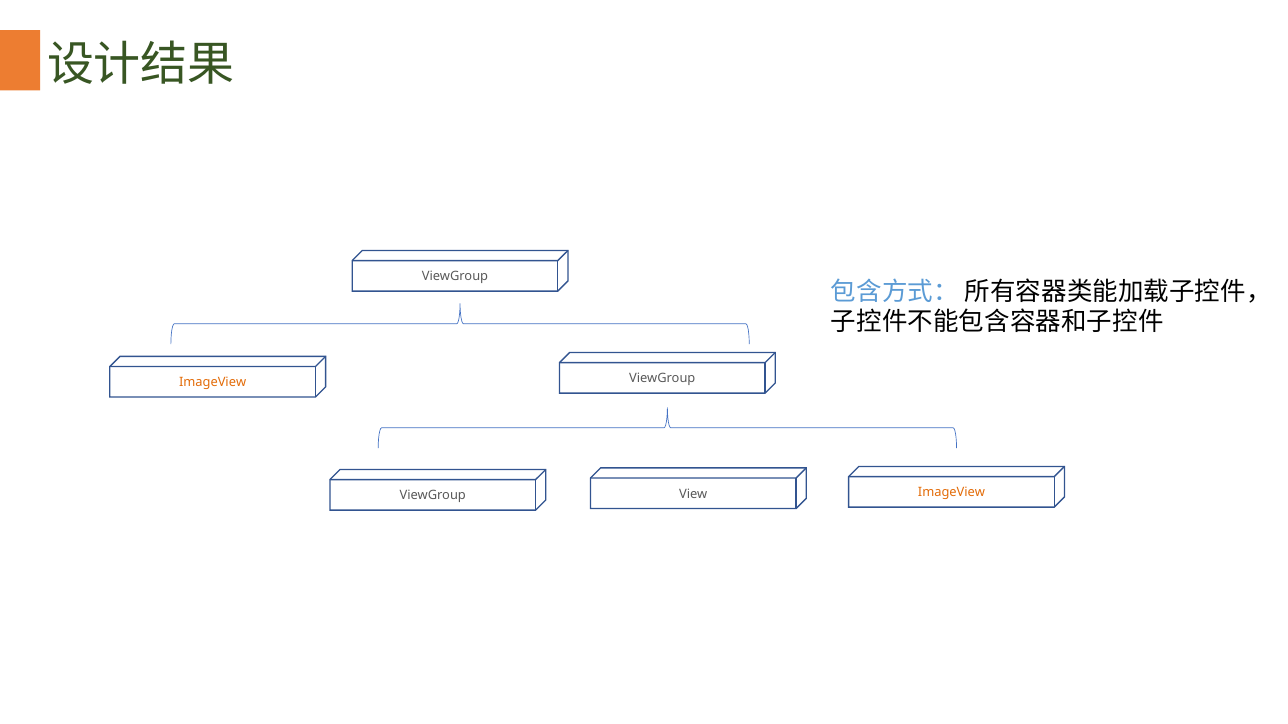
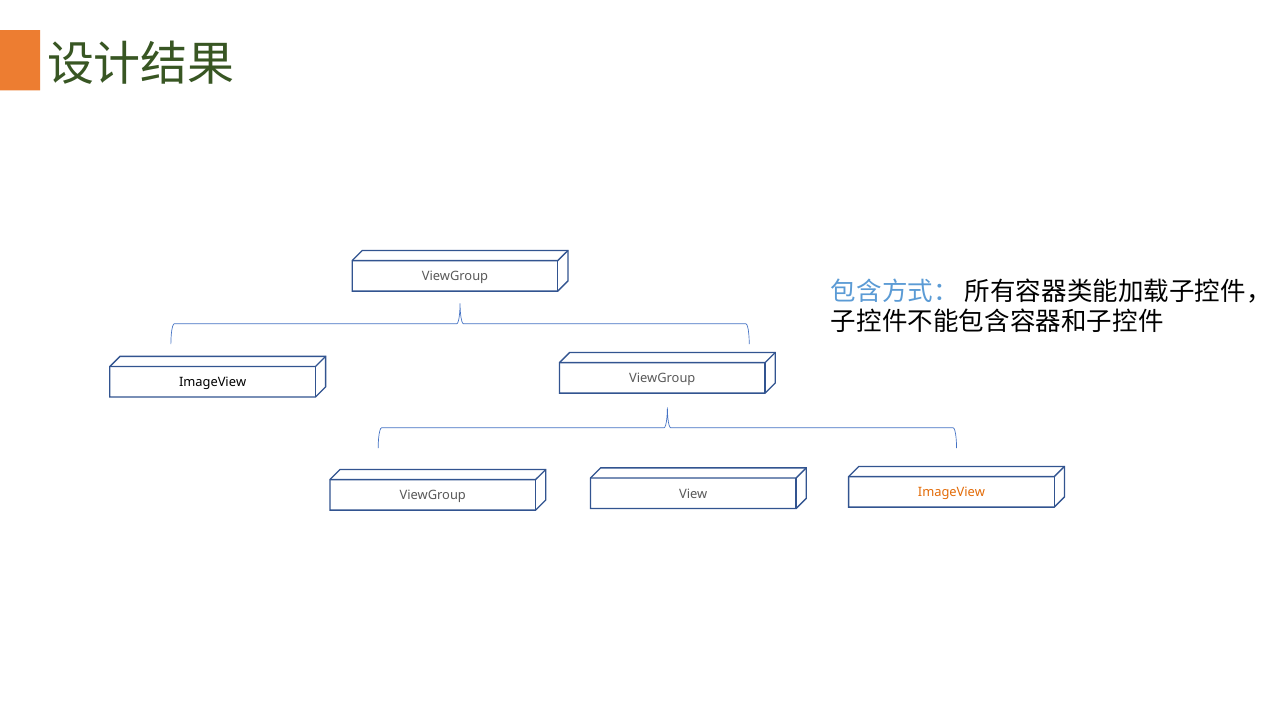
ImageView at (213, 383) colour: orange -> black
